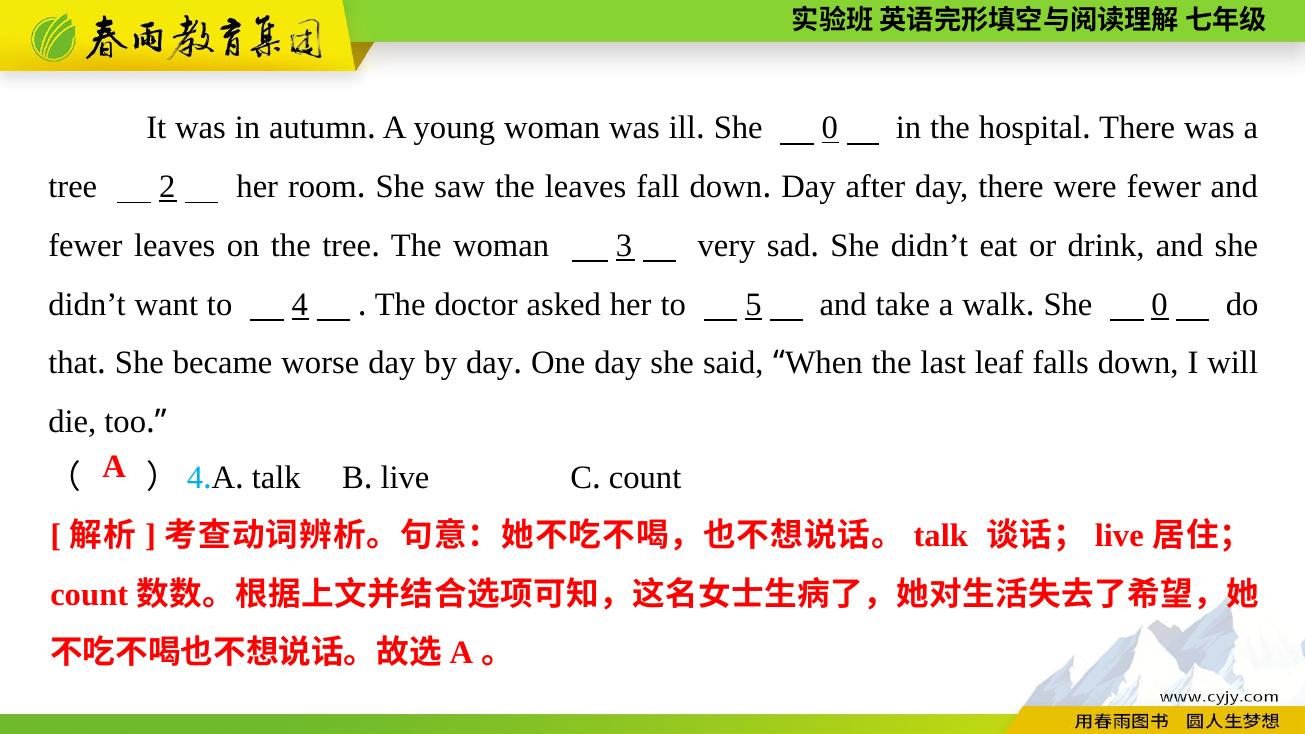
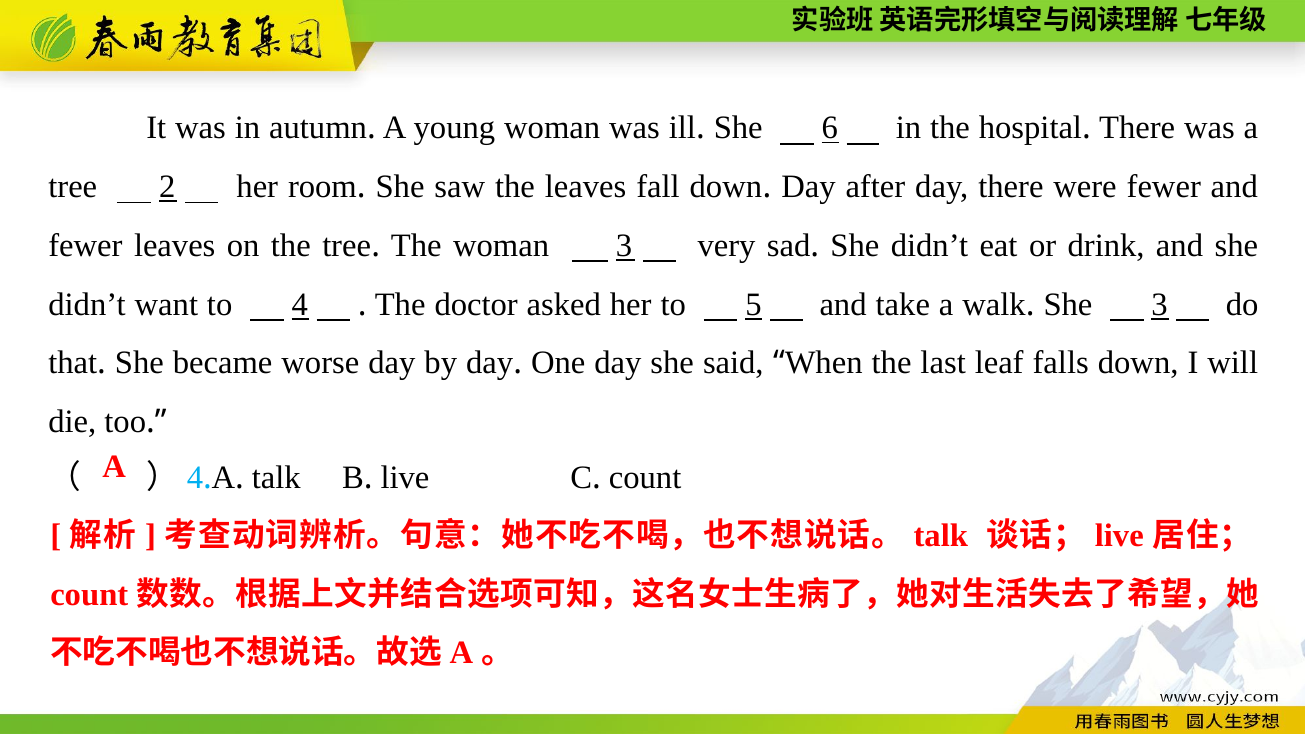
0 at (830, 128): 0 -> 6
0 at (1160, 304): 0 -> 3
